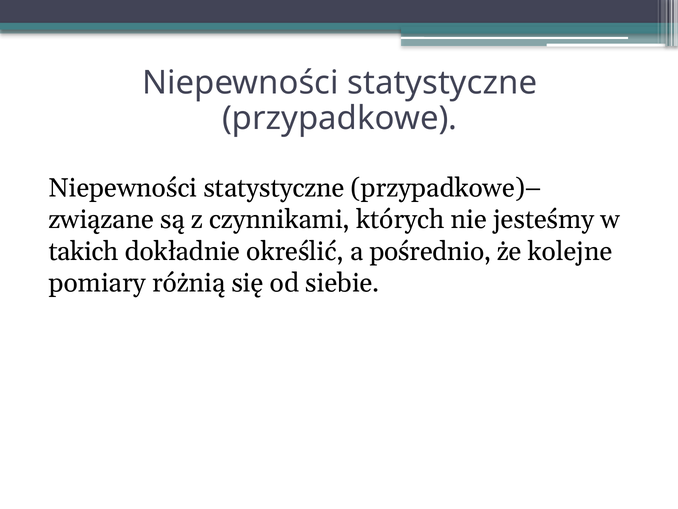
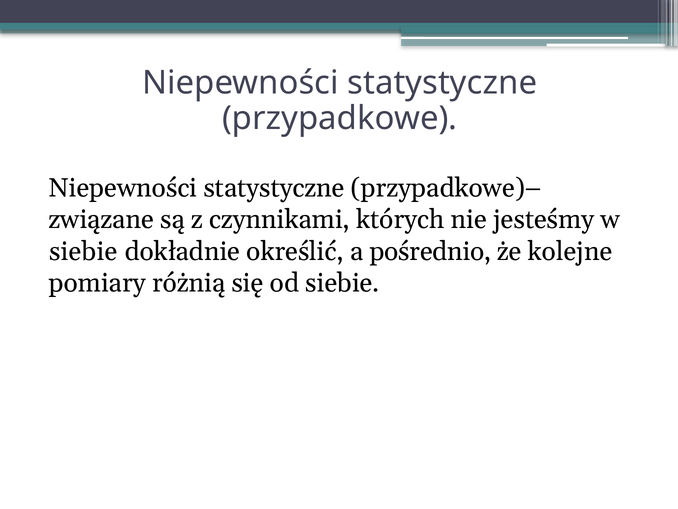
takich at (84, 251): takich -> siebie
